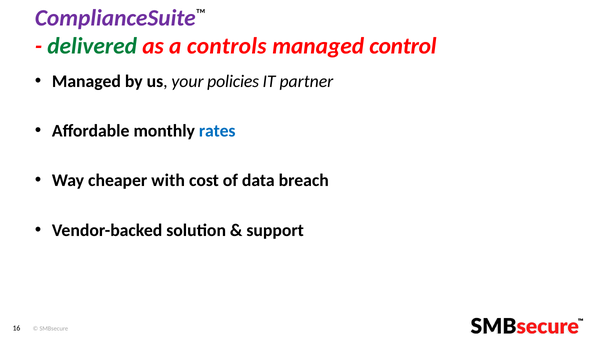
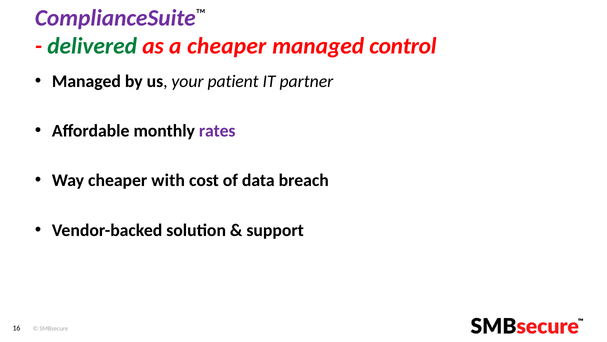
a controls: controls -> cheaper
policies: policies -> patient
rates colour: blue -> purple
